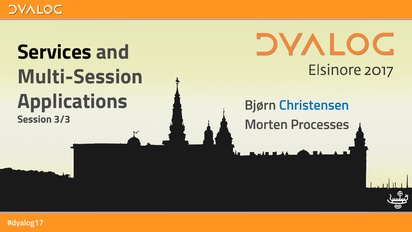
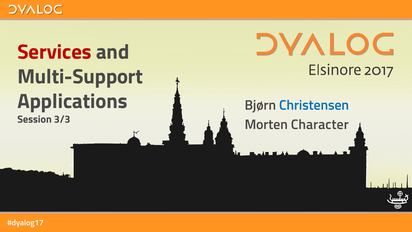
Services colour: black -> red
Multi-Session: Multi-Session -> Multi-Support
Morten Processes: Processes -> Character
